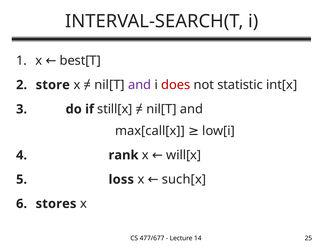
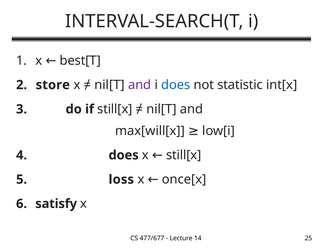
does at (176, 85) colour: red -> blue
max[call[x: max[call[x -> max[will[x
rank at (124, 155): rank -> does
will[x at (184, 155): will[x -> still[x
such[x: such[x -> once[x
stores: stores -> satisfy
